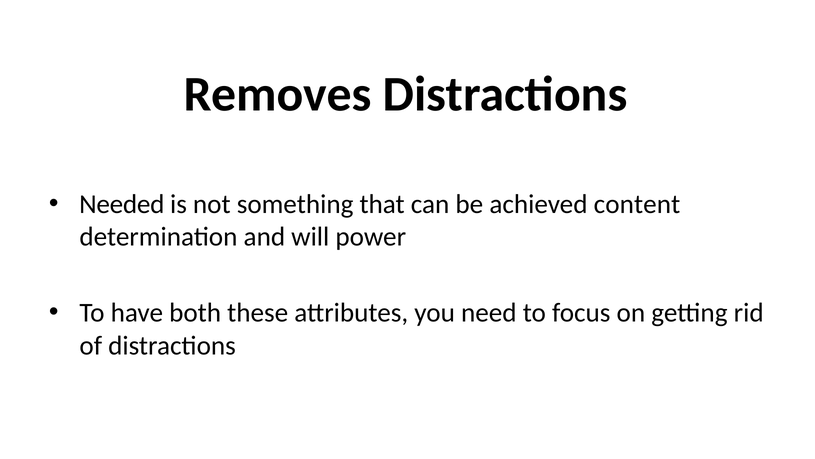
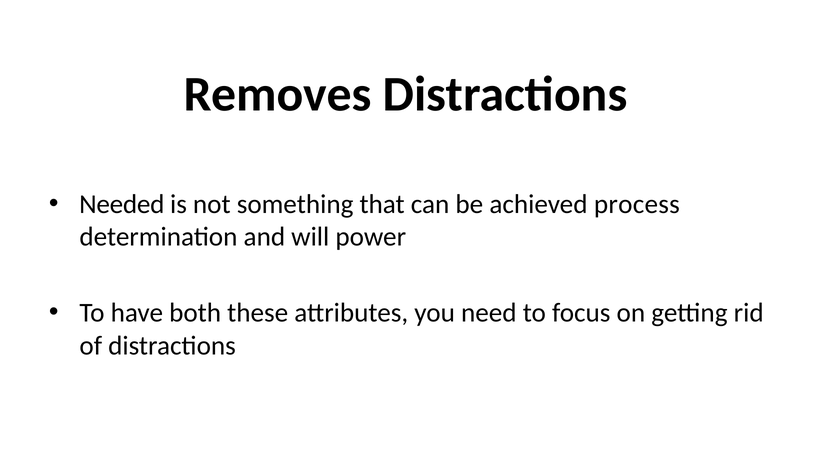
content: content -> process
